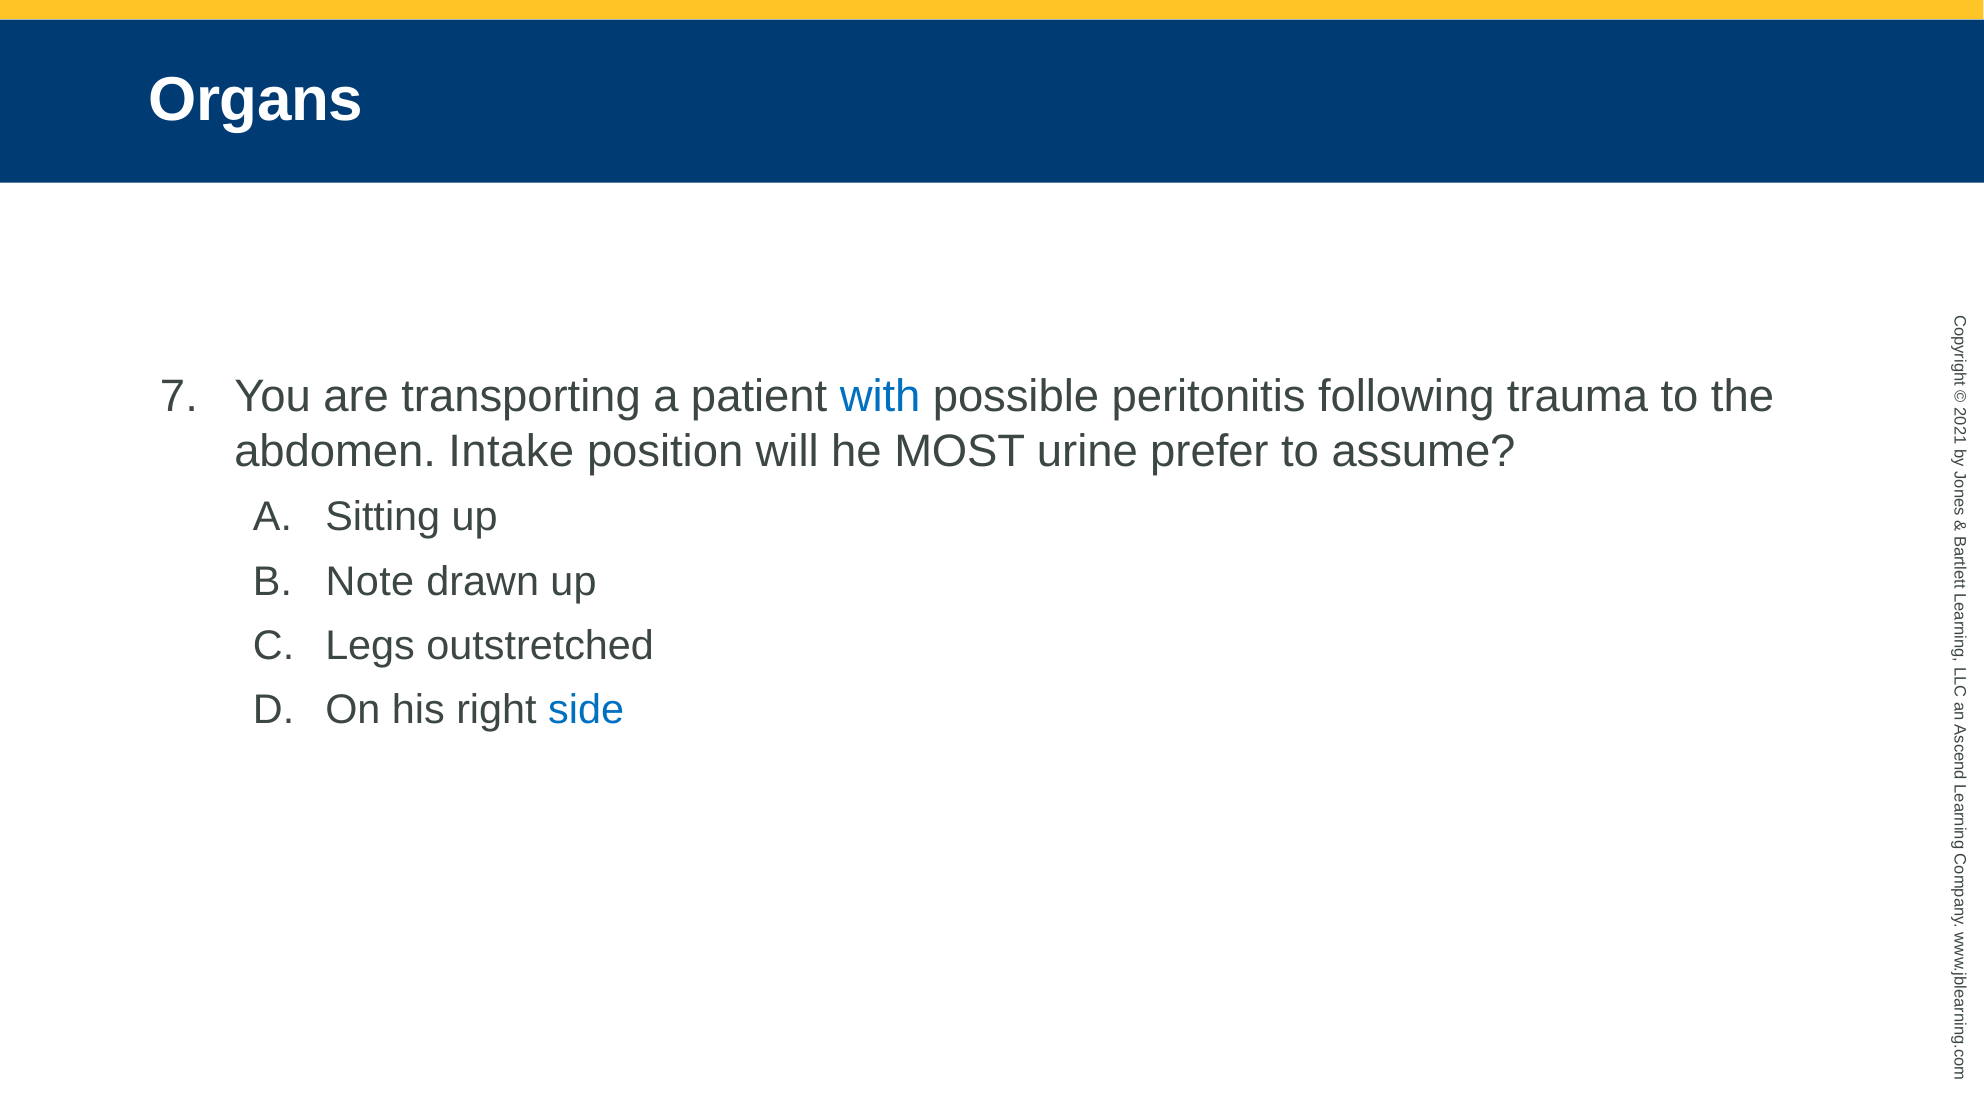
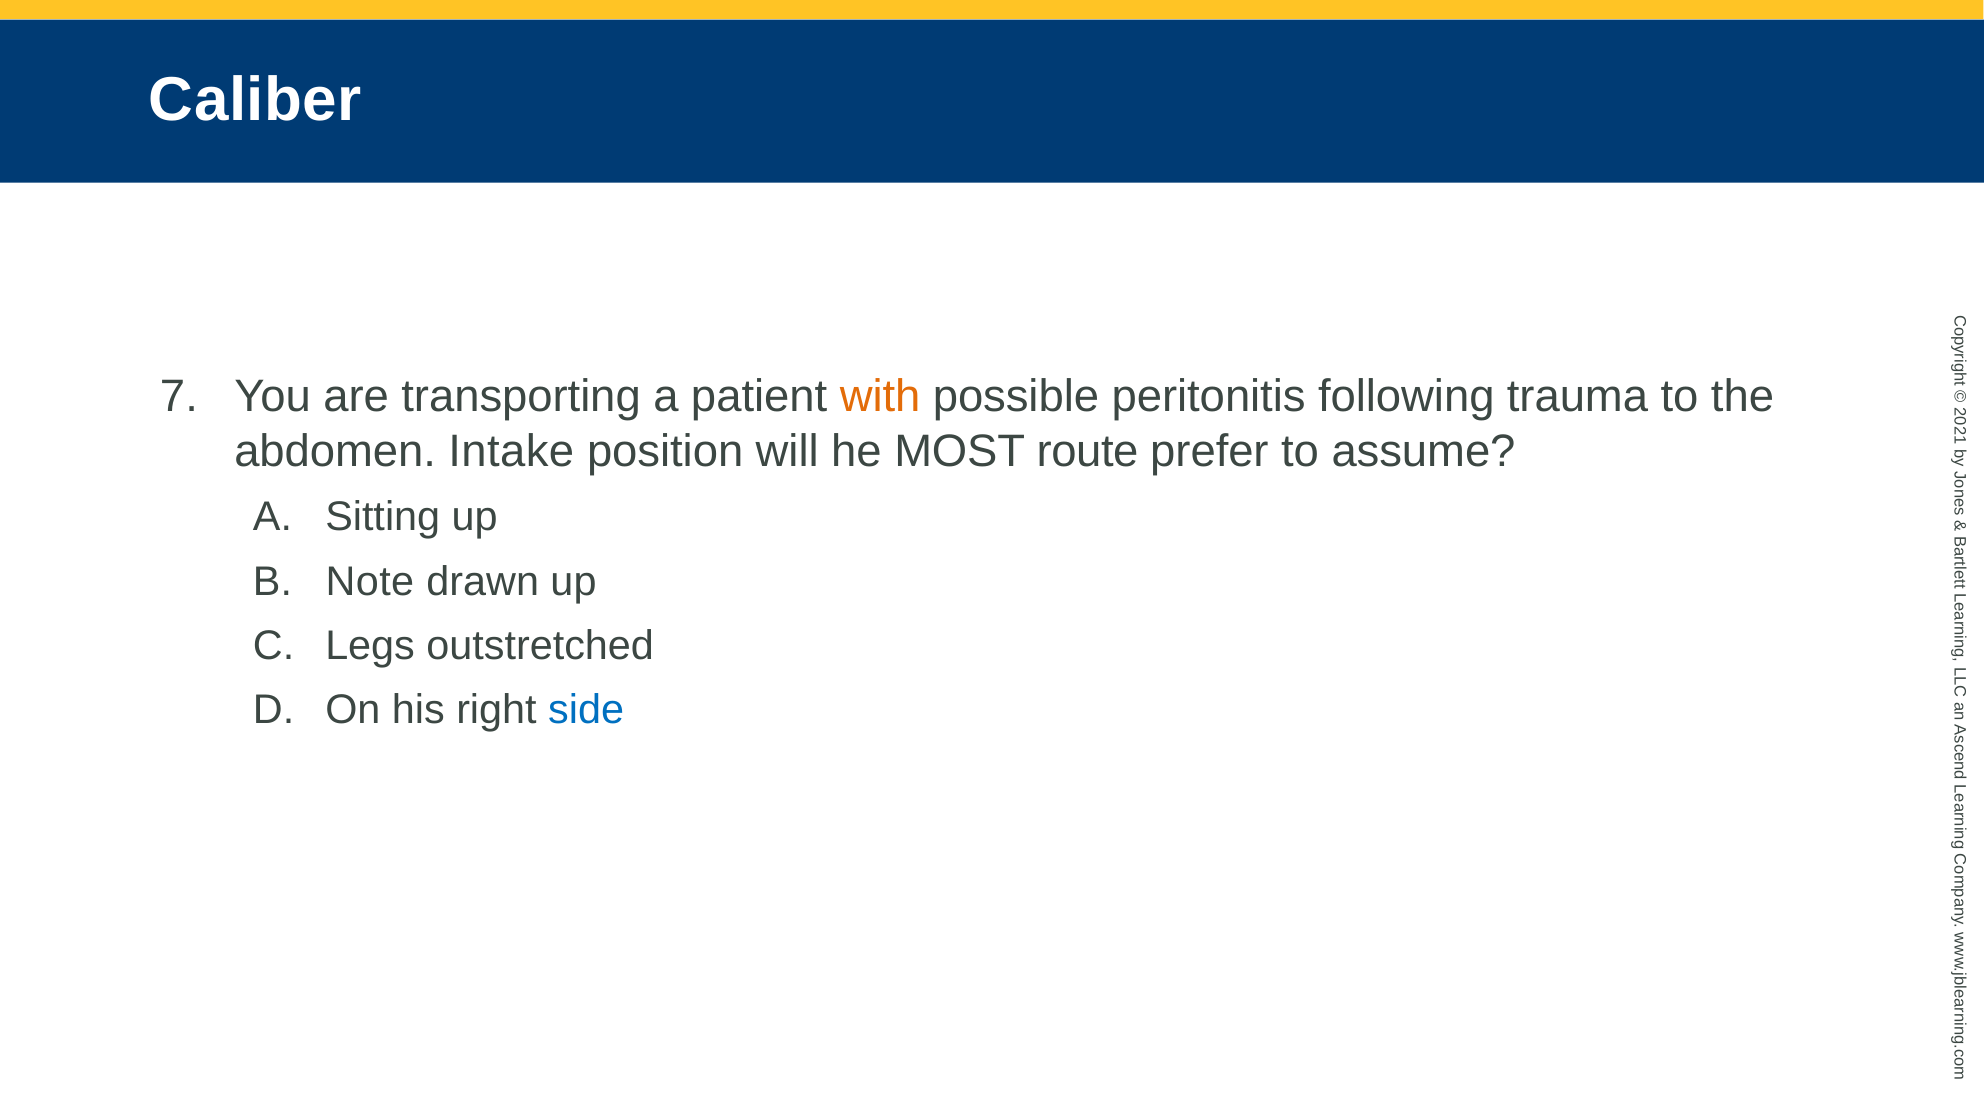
Organs: Organs -> Caliber
with colour: blue -> orange
urine: urine -> route
